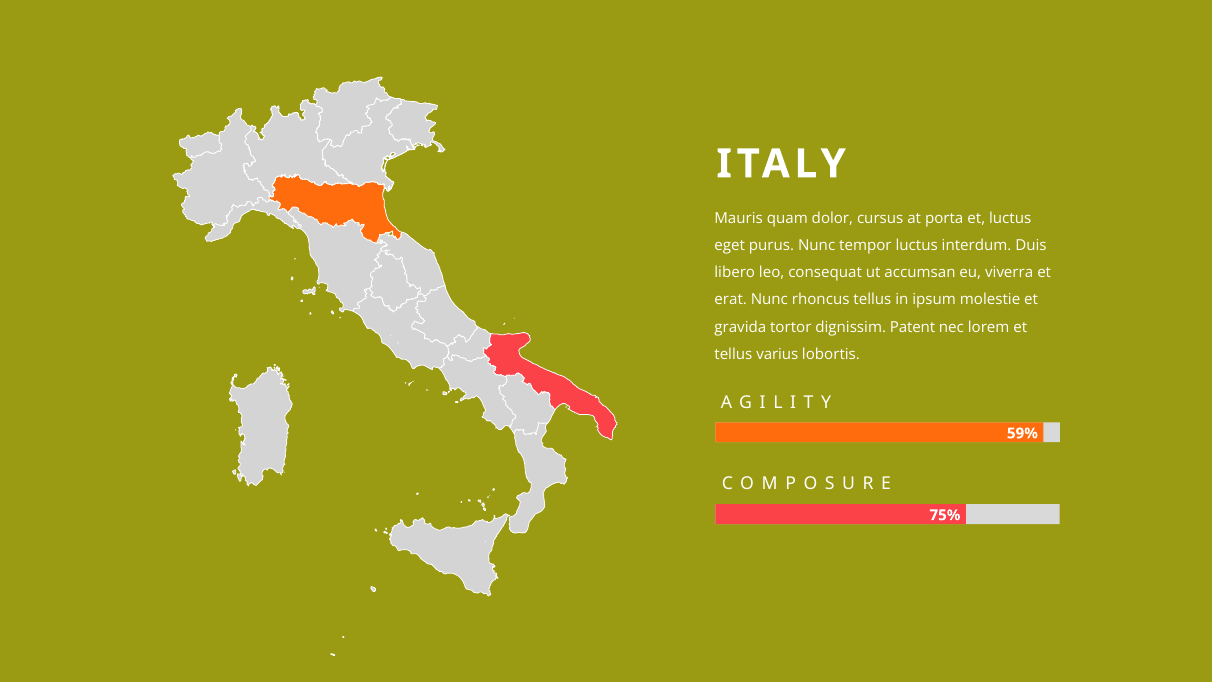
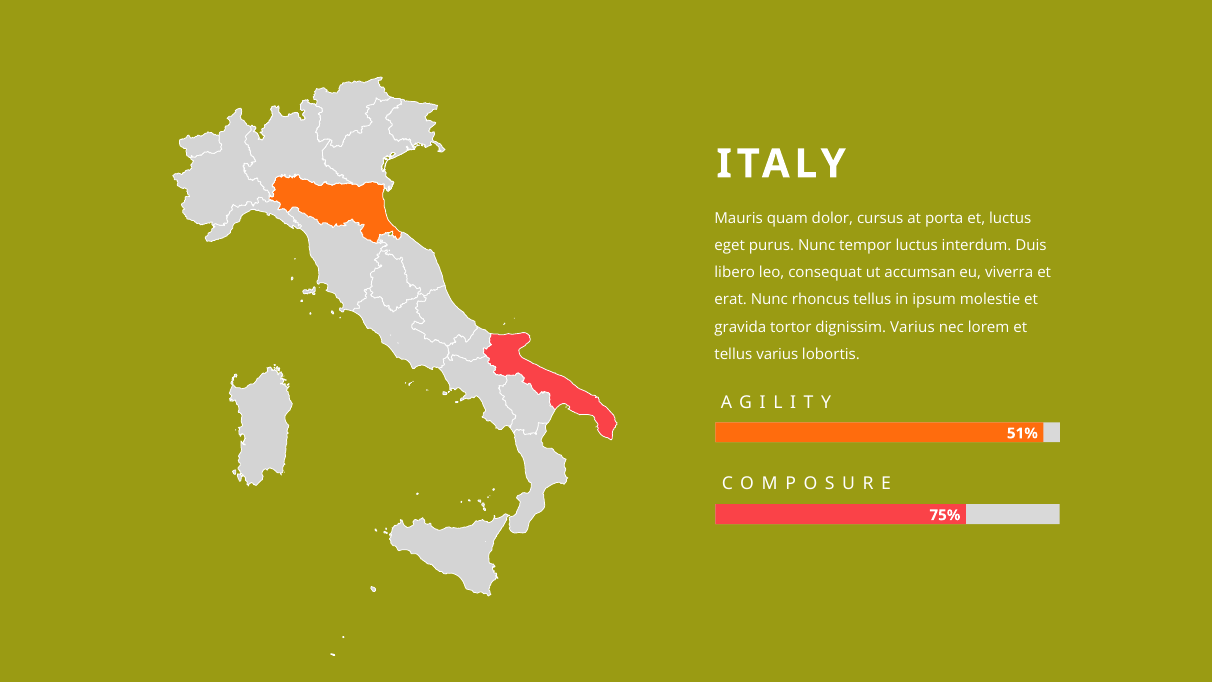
dignissim Patent: Patent -> Varius
59%: 59% -> 51%
